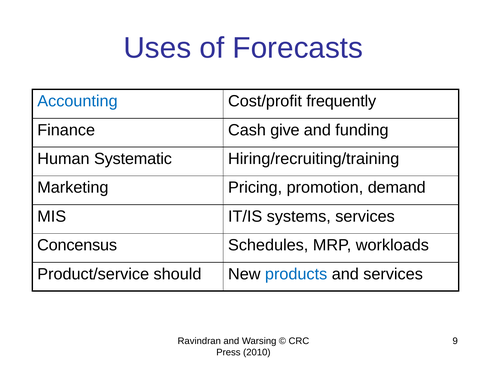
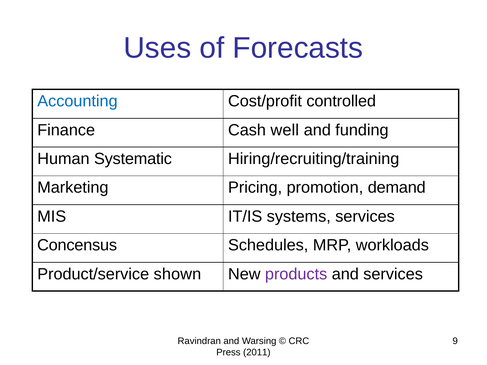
frequently: frequently -> controlled
give: give -> well
should: should -> shown
products colour: blue -> purple
2010: 2010 -> 2011
